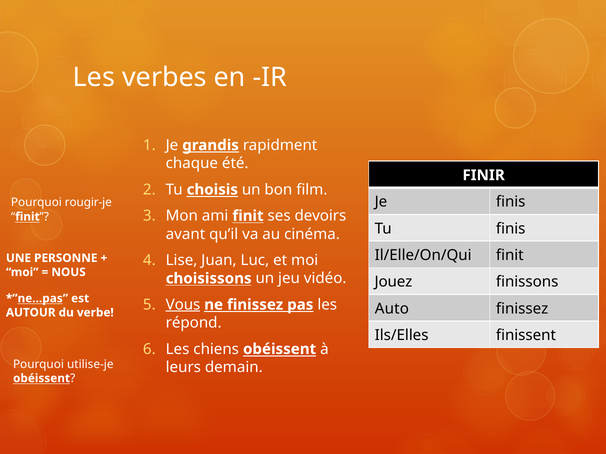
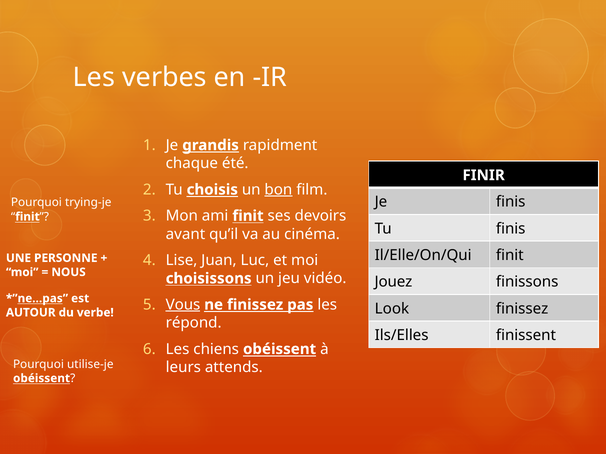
bon underline: none -> present
rougir-je: rougir-je -> trying-je
Auto: Auto -> Look
demain: demain -> attends
